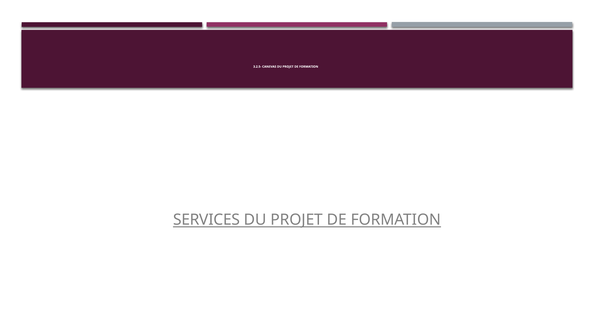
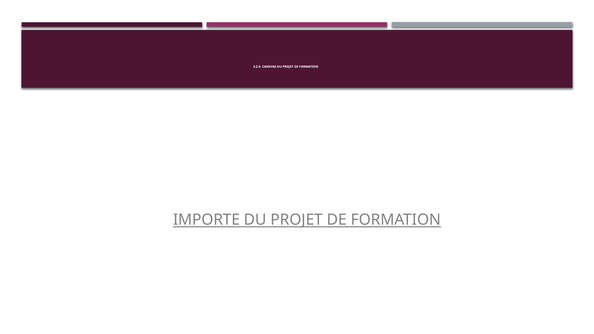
SERVICES: SERVICES -> IMPORTE
